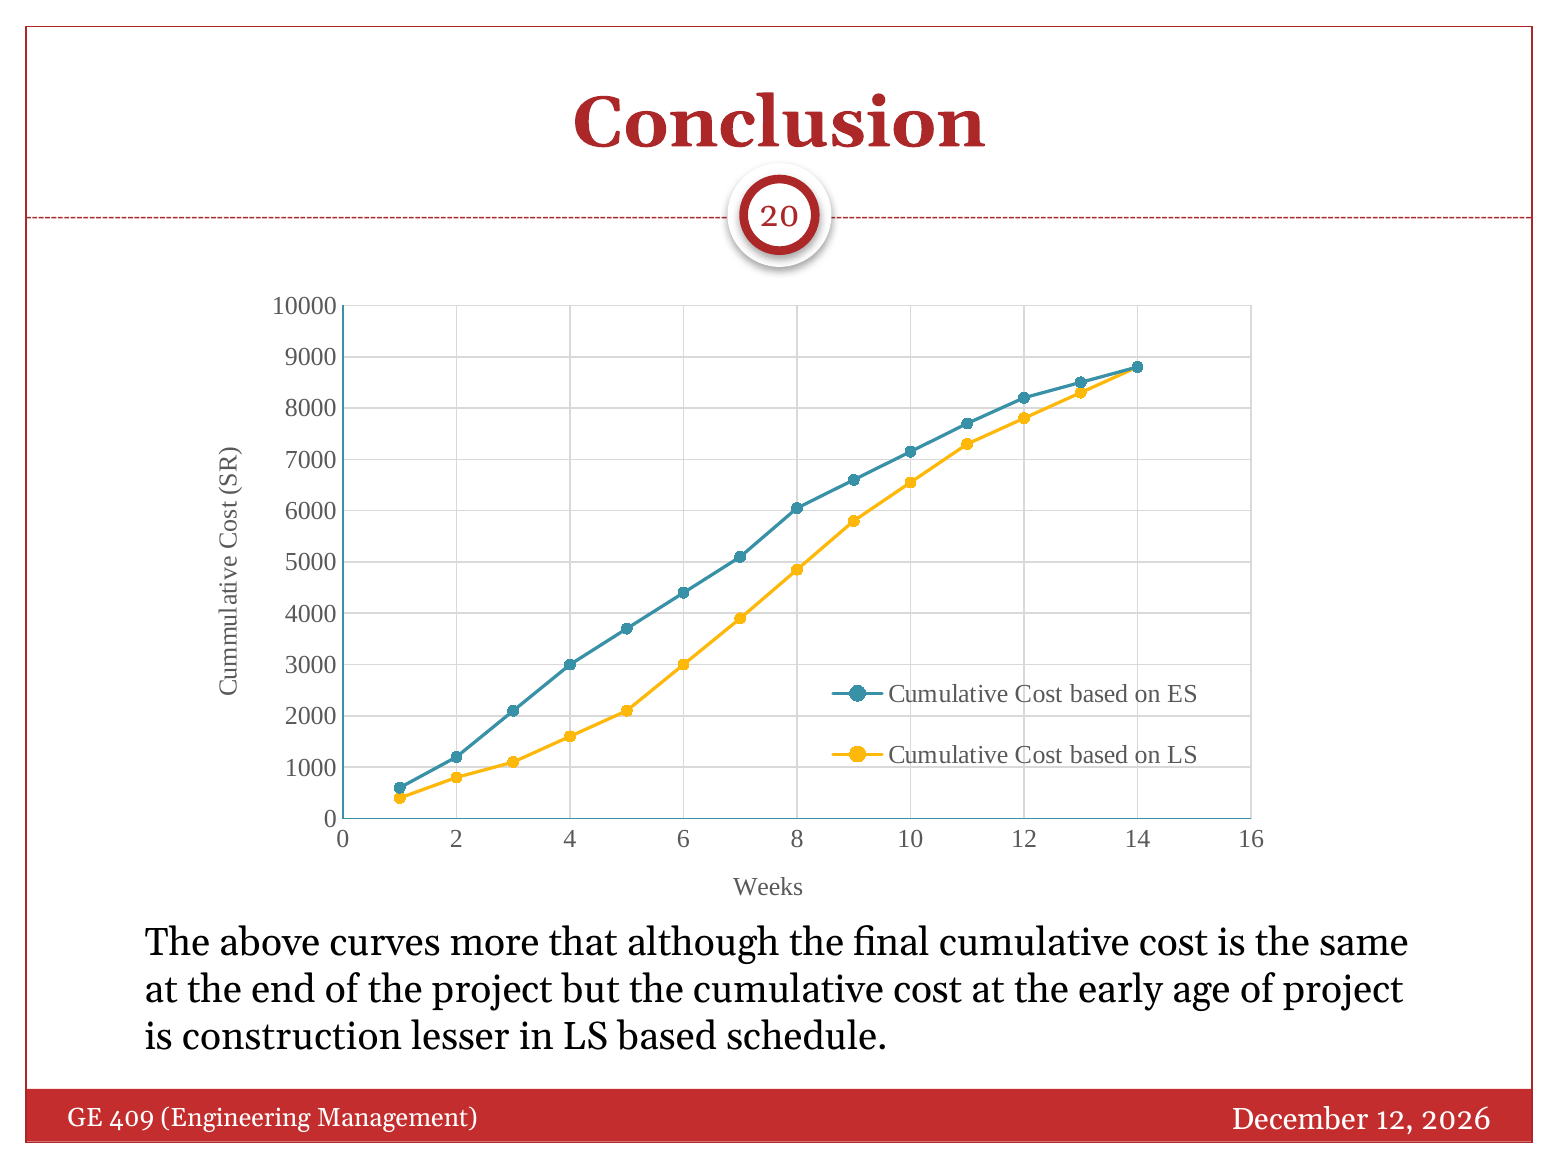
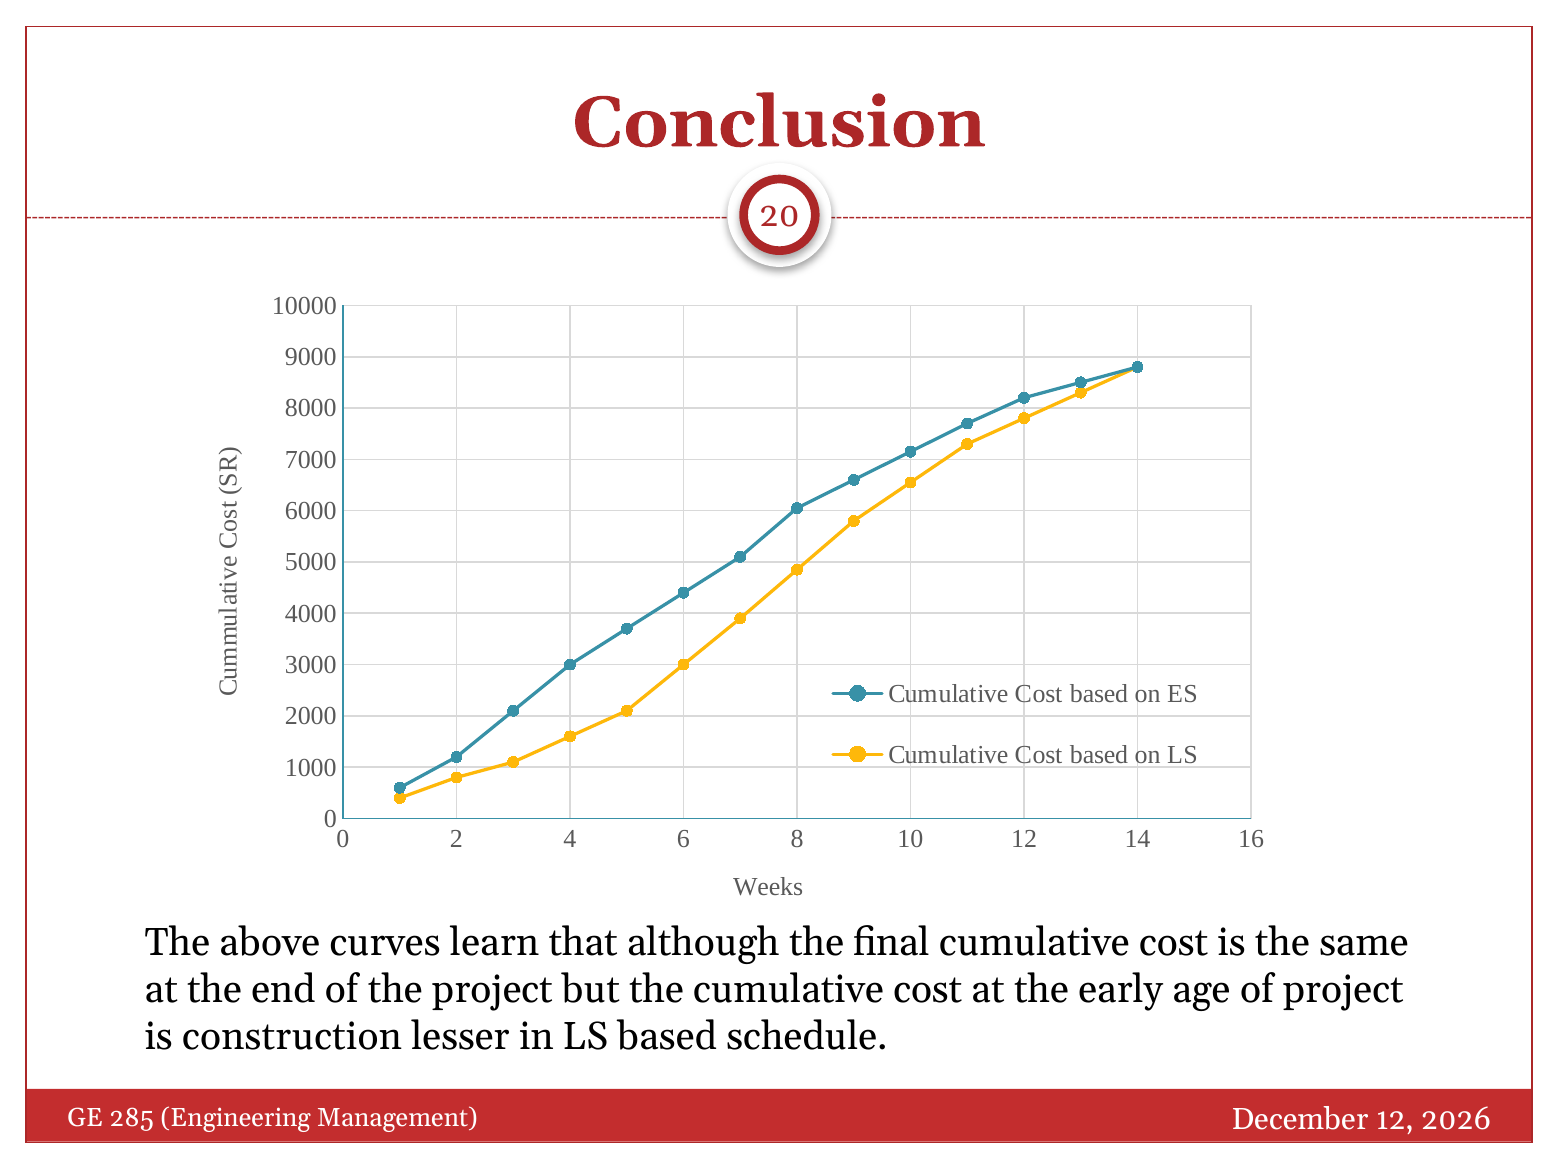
more: more -> learn
409: 409 -> 285
